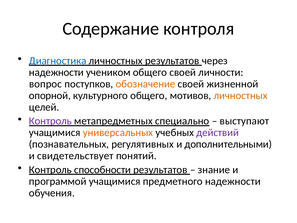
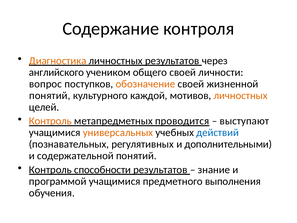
Диагностика colour: blue -> orange
надежности at (56, 72): надежности -> английского
опорной at (50, 95): опорной -> понятий
культурного общего: общего -> каждой
Контроль at (50, 121) colour: purple -> orange
специально: специально -> проводится
действий colour: purple -> blue
свидетельствует: свидетельствует -> содержательной
предметного надежности: надежности -> выполнения
